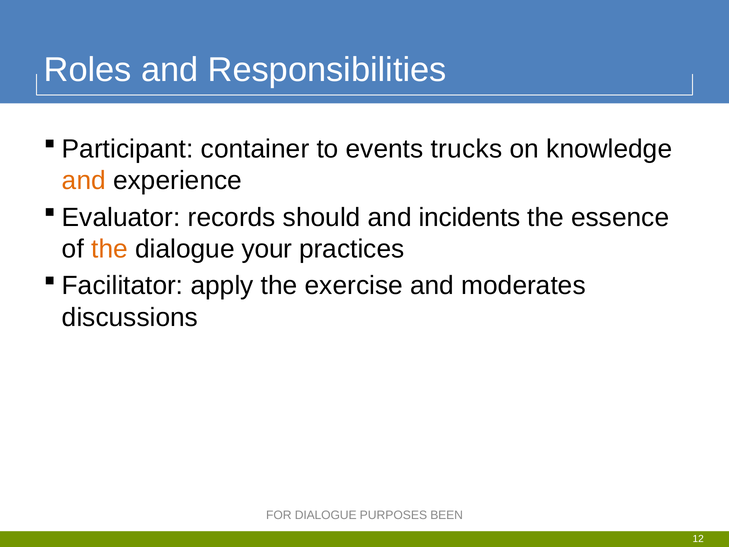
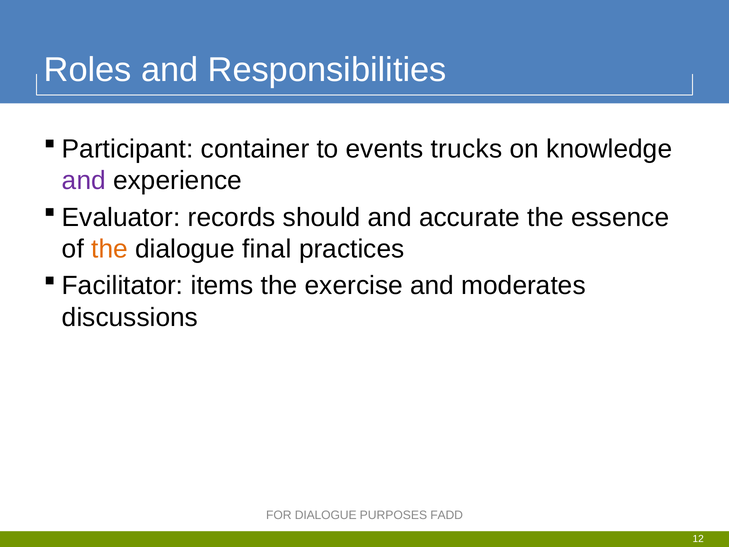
and at (84, 180) colour: orange -> purple
incidents: incidents -> accurate
your: your -> final
apply: apply -> items
BEEN: BEEN -> FADD
